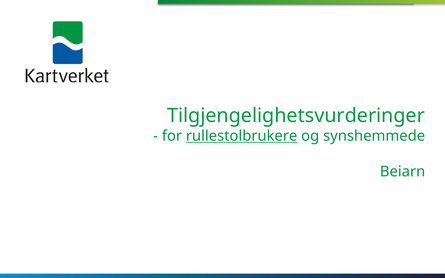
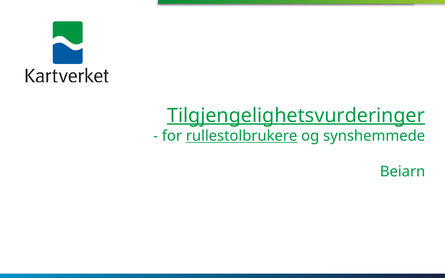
Tilgjengelighetsvurderinger underline: none -> present
